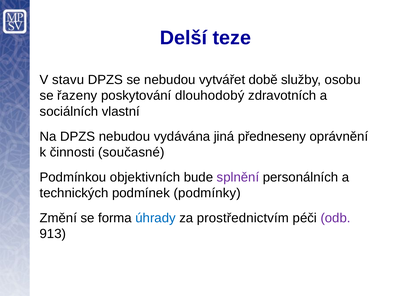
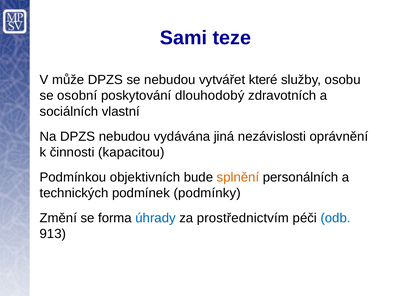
Delší: Delší -> Sami
stavu: stavu -> může
době: době -> které
řazeny: řazeny -> osobní
předneseny: předneseny -> nezávislosti
současné: současné -> kapacitou
splnění colour: purple -> orange
odb colour: purple -> blue
